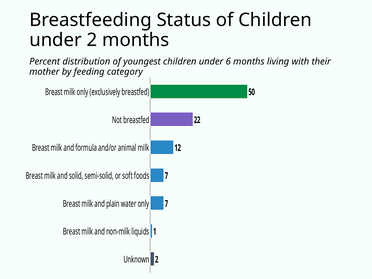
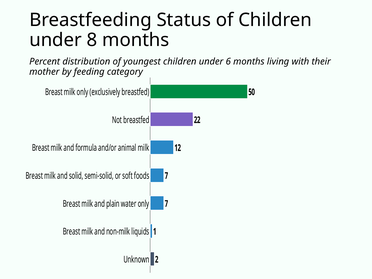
under 2: 2 -> 8
